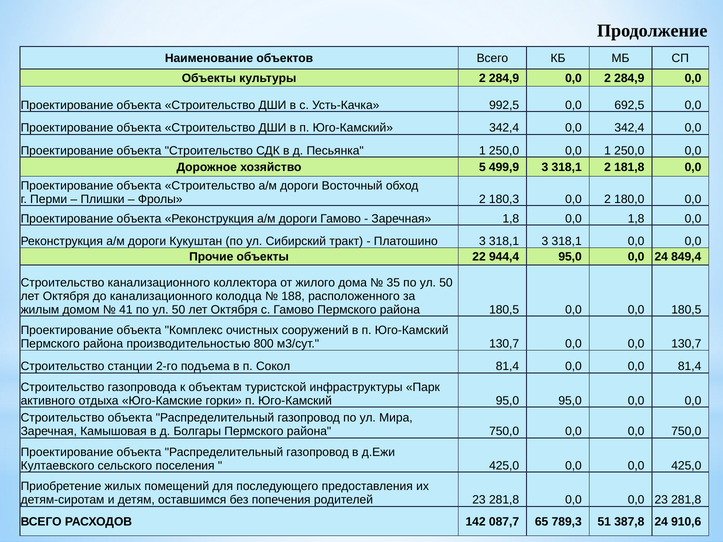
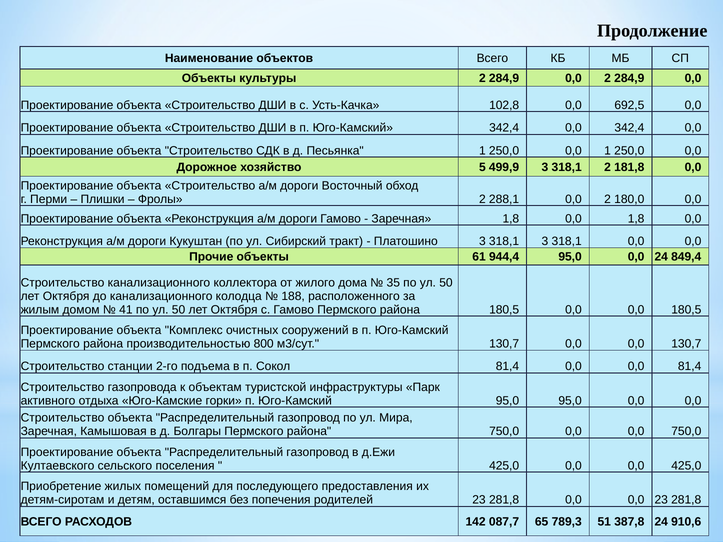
992,5: 992,5 -> 102,8
180,3: 180,3 -> 288,1
22: 22 -> 61
